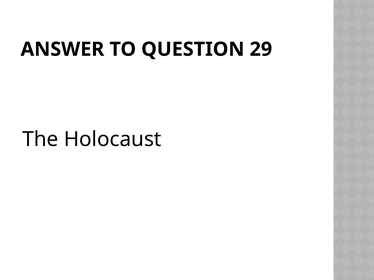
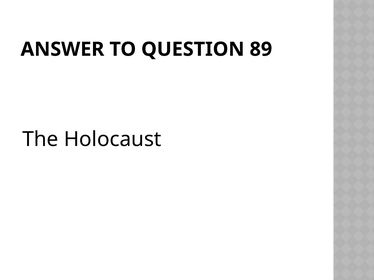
29: 29 -> 89
